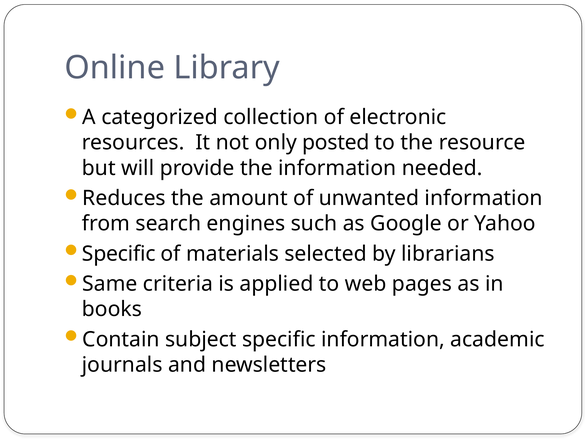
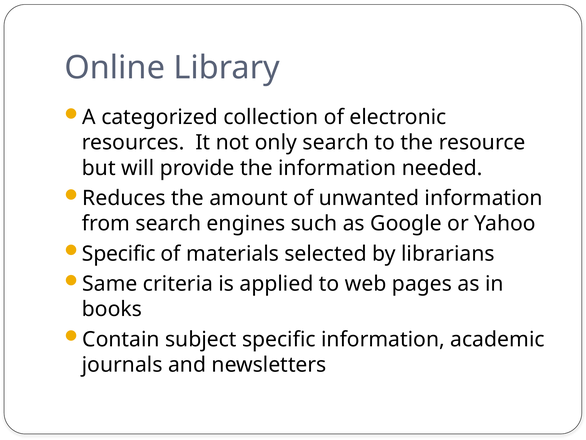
only posted: posted -> search
